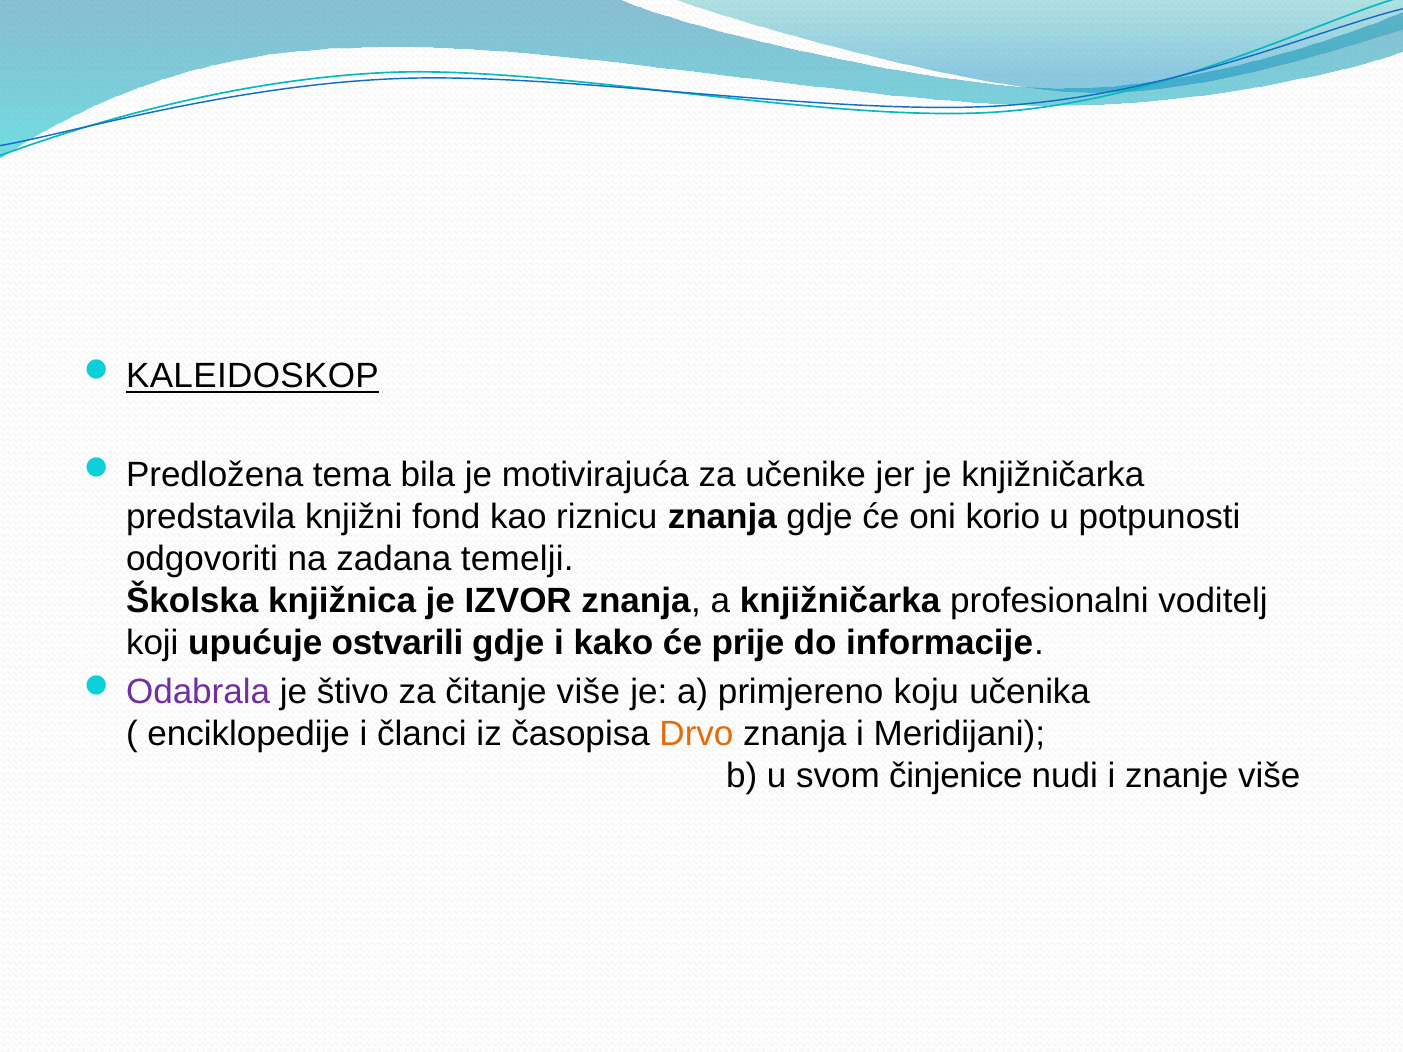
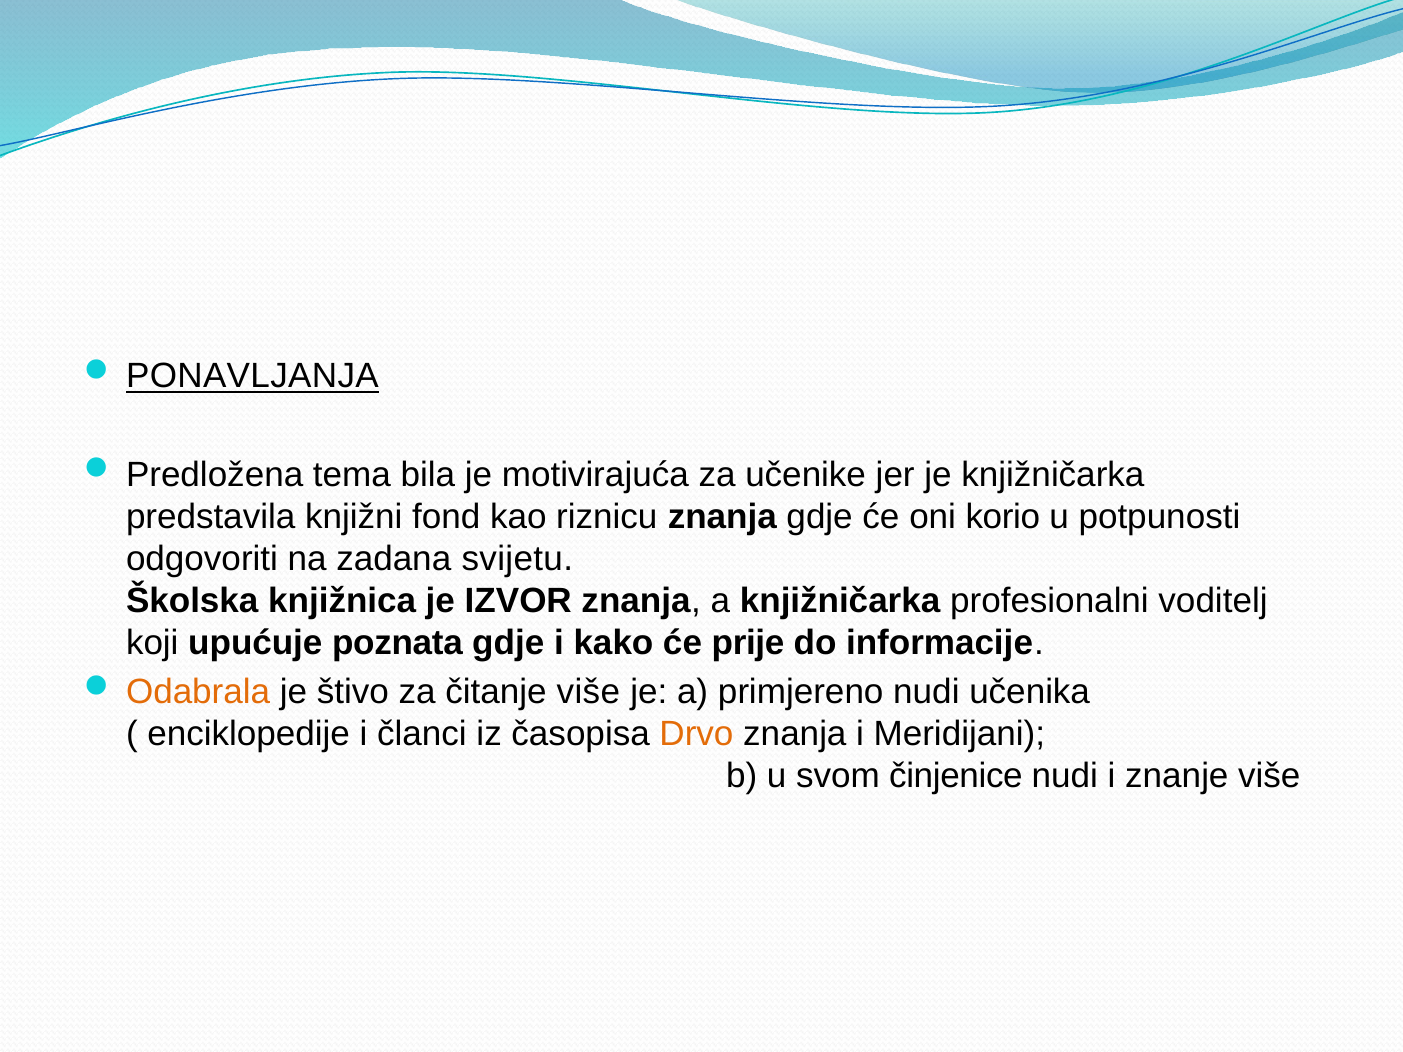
KALEIDOSKOP: KALEIDOSKOP -> PONAVLJANJA
temelji: temelji -> svijetu
ostvarili: ostvarili -> poznata
Odabrala colour: purple -> orange
primjereno koju: koju -> nudi
